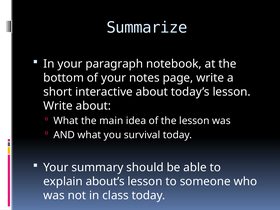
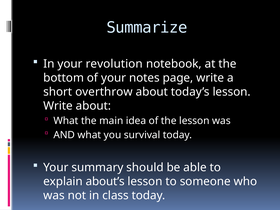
paragraph: paragraph -> revolution
interactive: interactive -> overthrow
